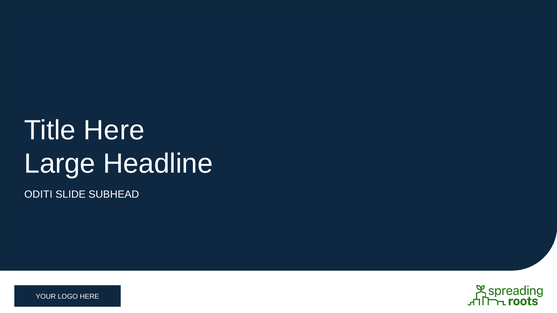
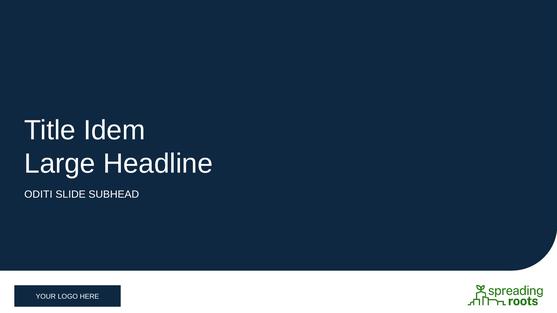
Title Here: Here -> Idem
